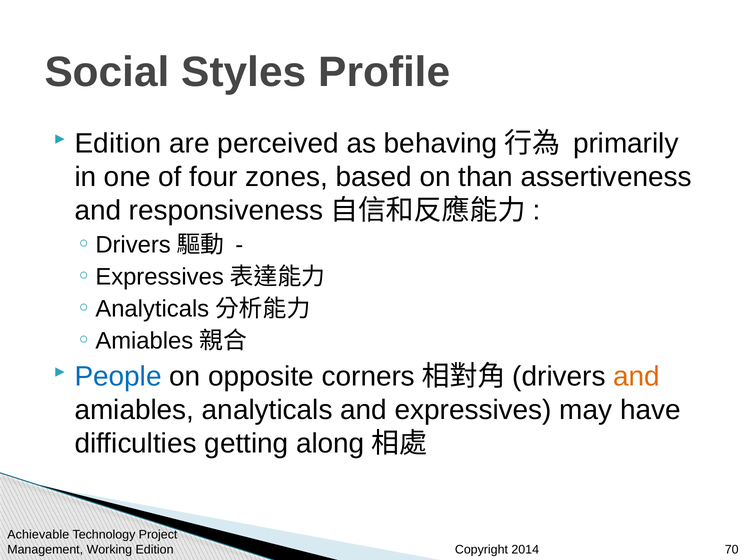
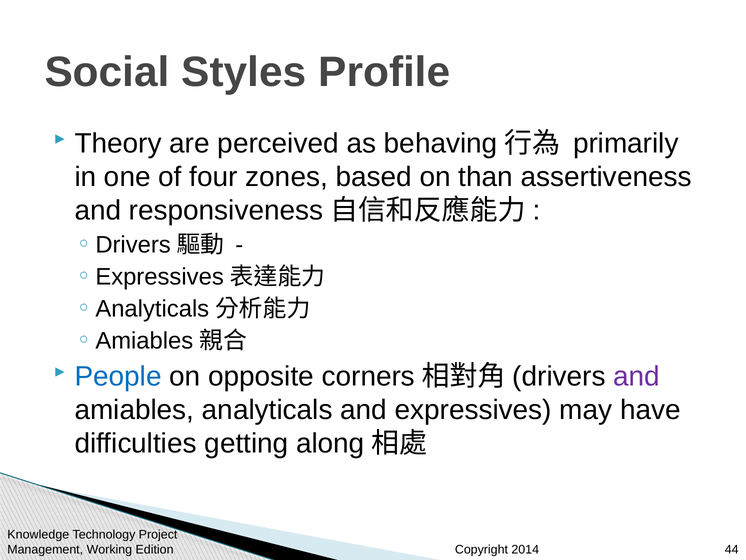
Edition at (118, 143): Edition -> Theory
and at (637, 376) colour: orange -> purple
Achievable: Achievable -> Knowledge
70: 70 -> 44
